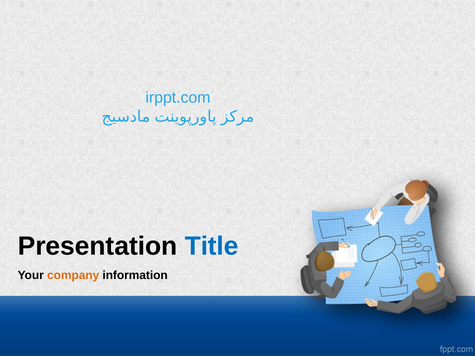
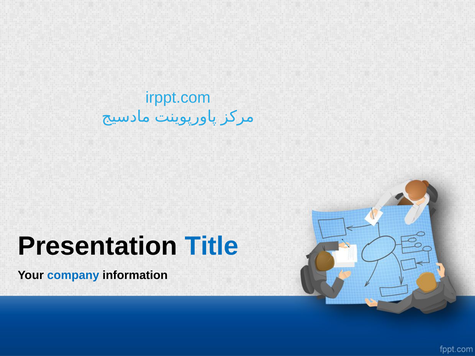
company colour: orange -> blue
